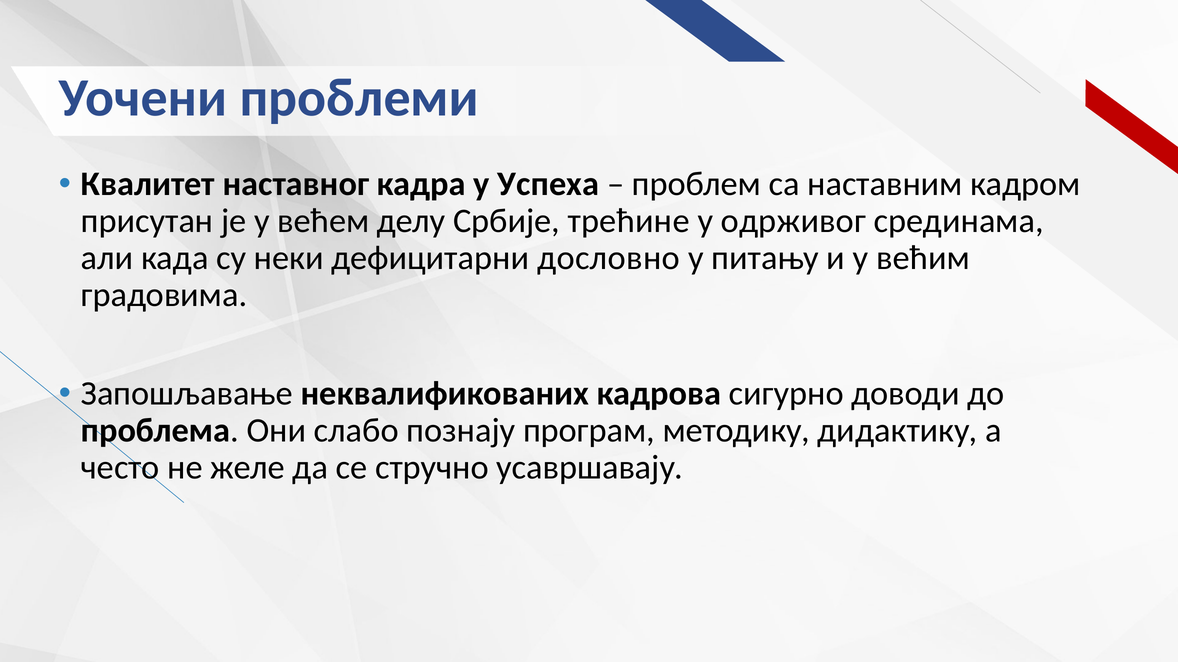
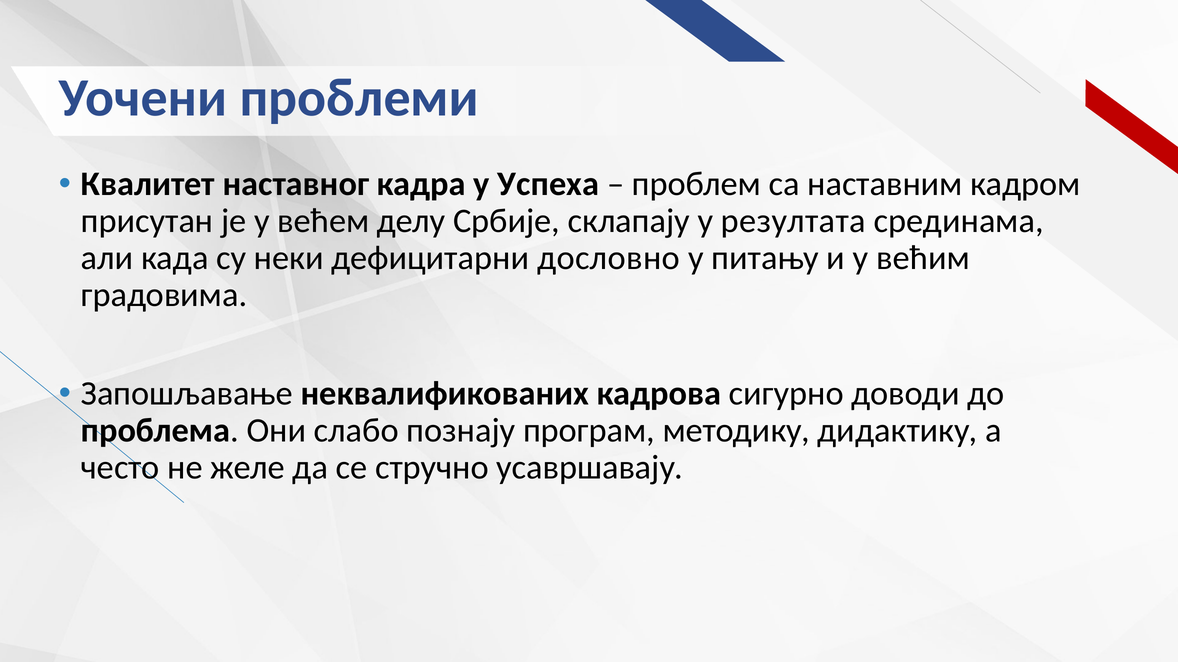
трећине: трећине -> склапају
одрживог: одрживог -> резултата
